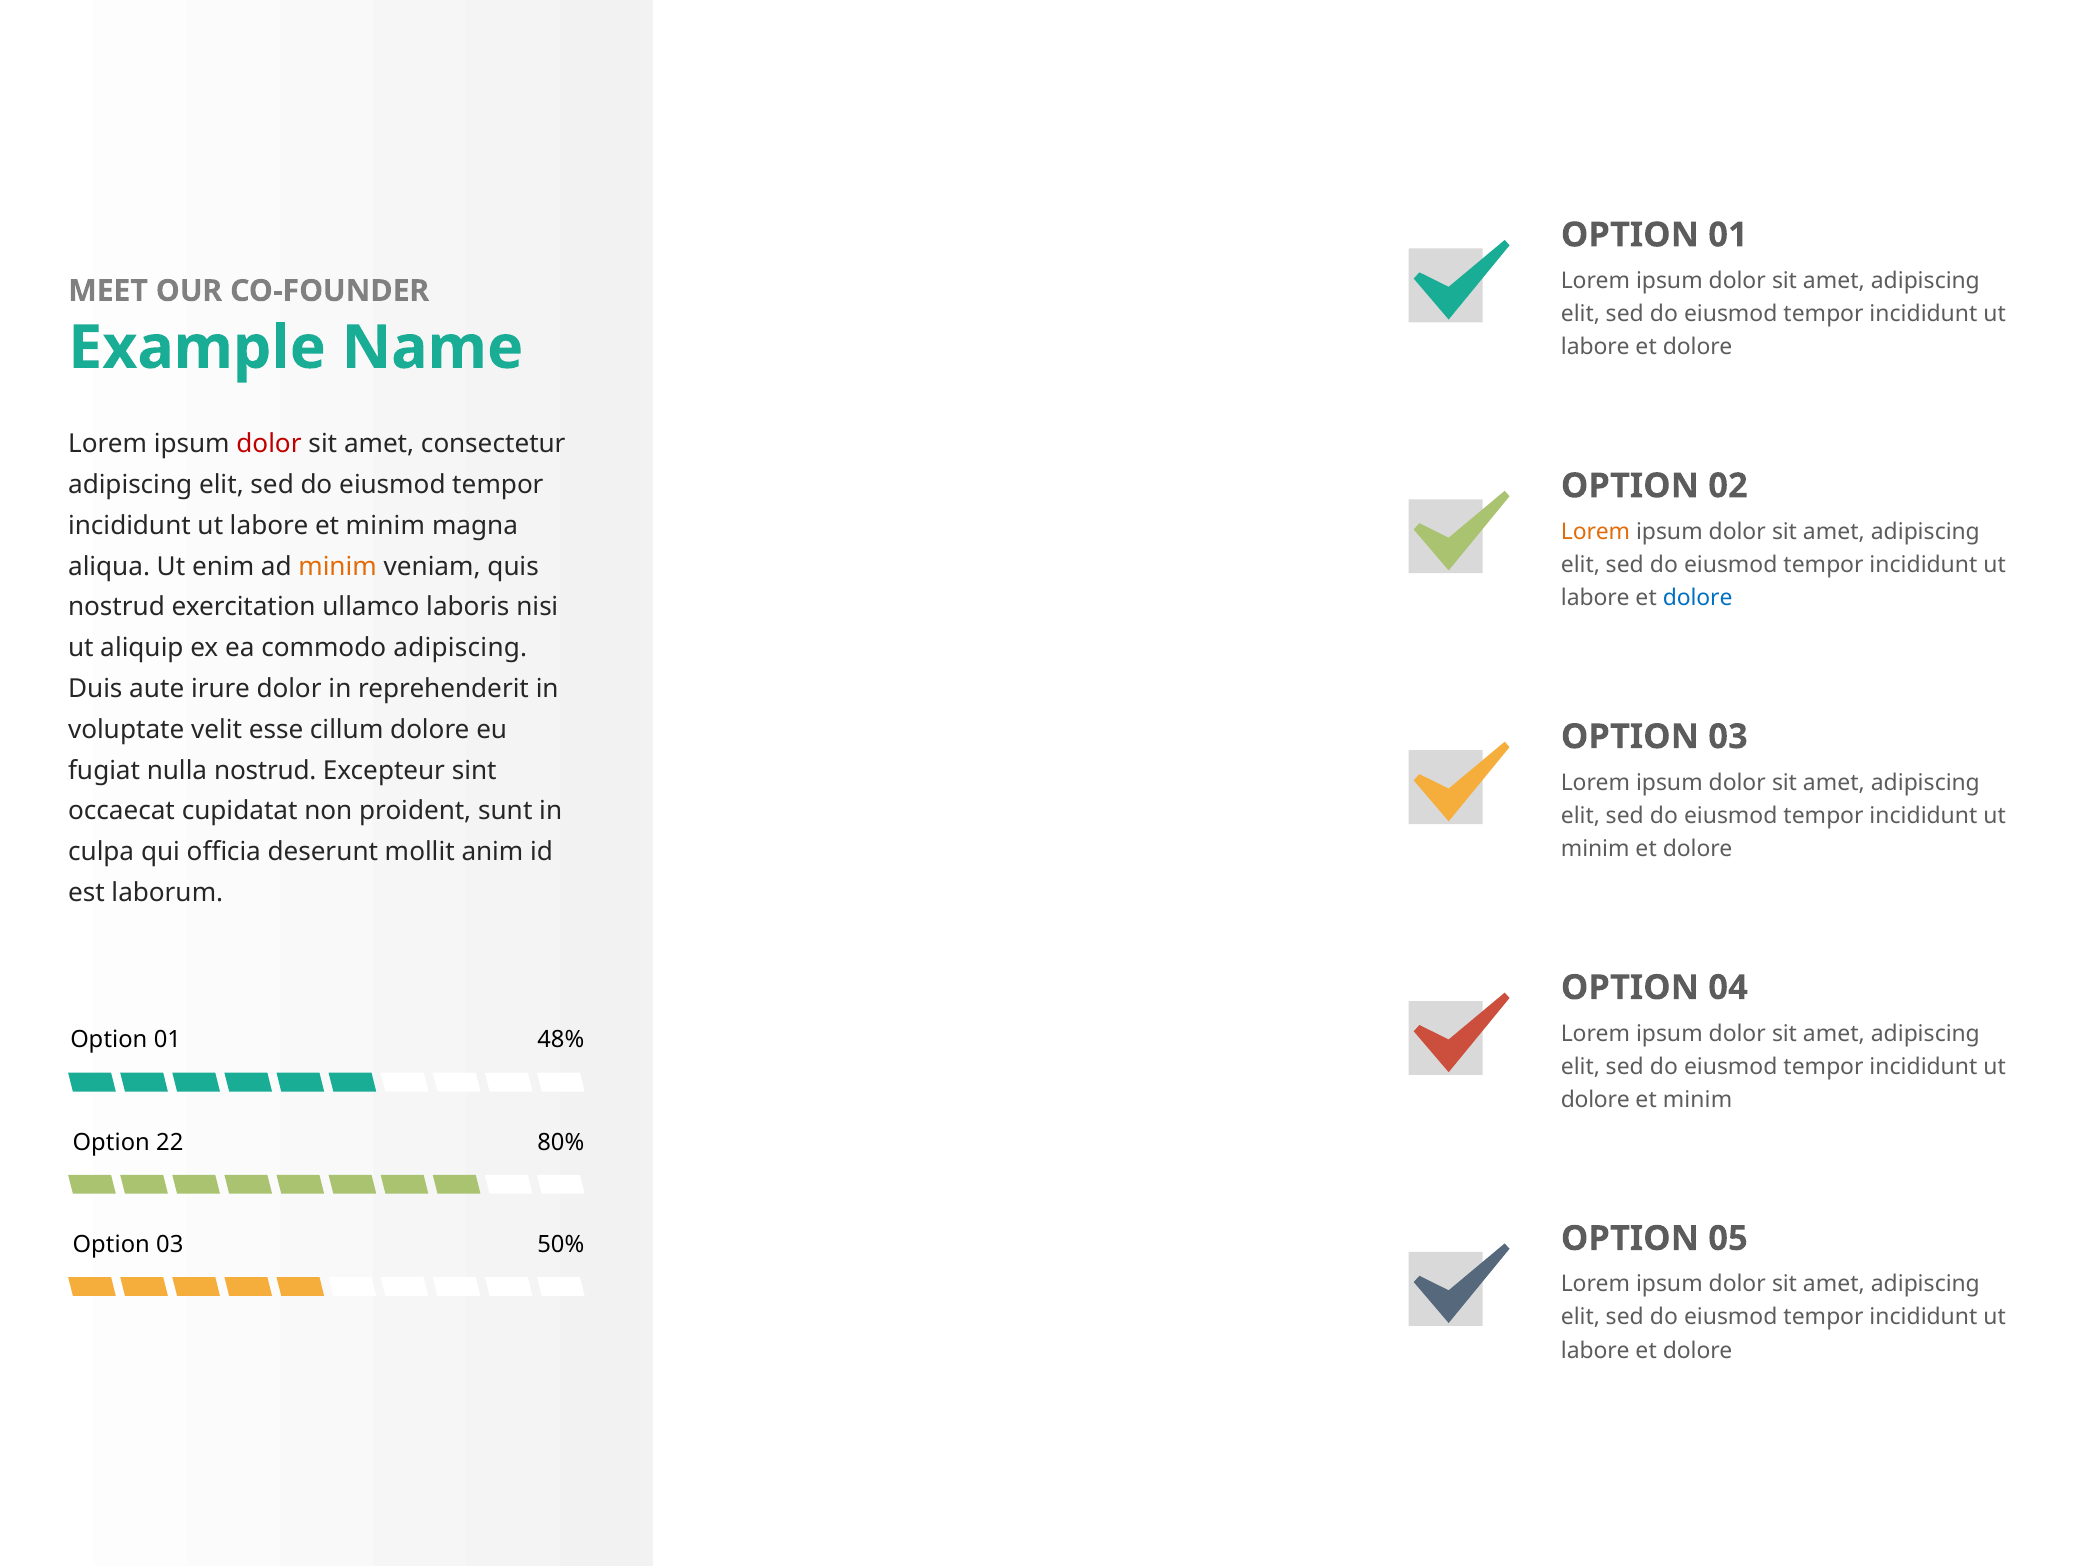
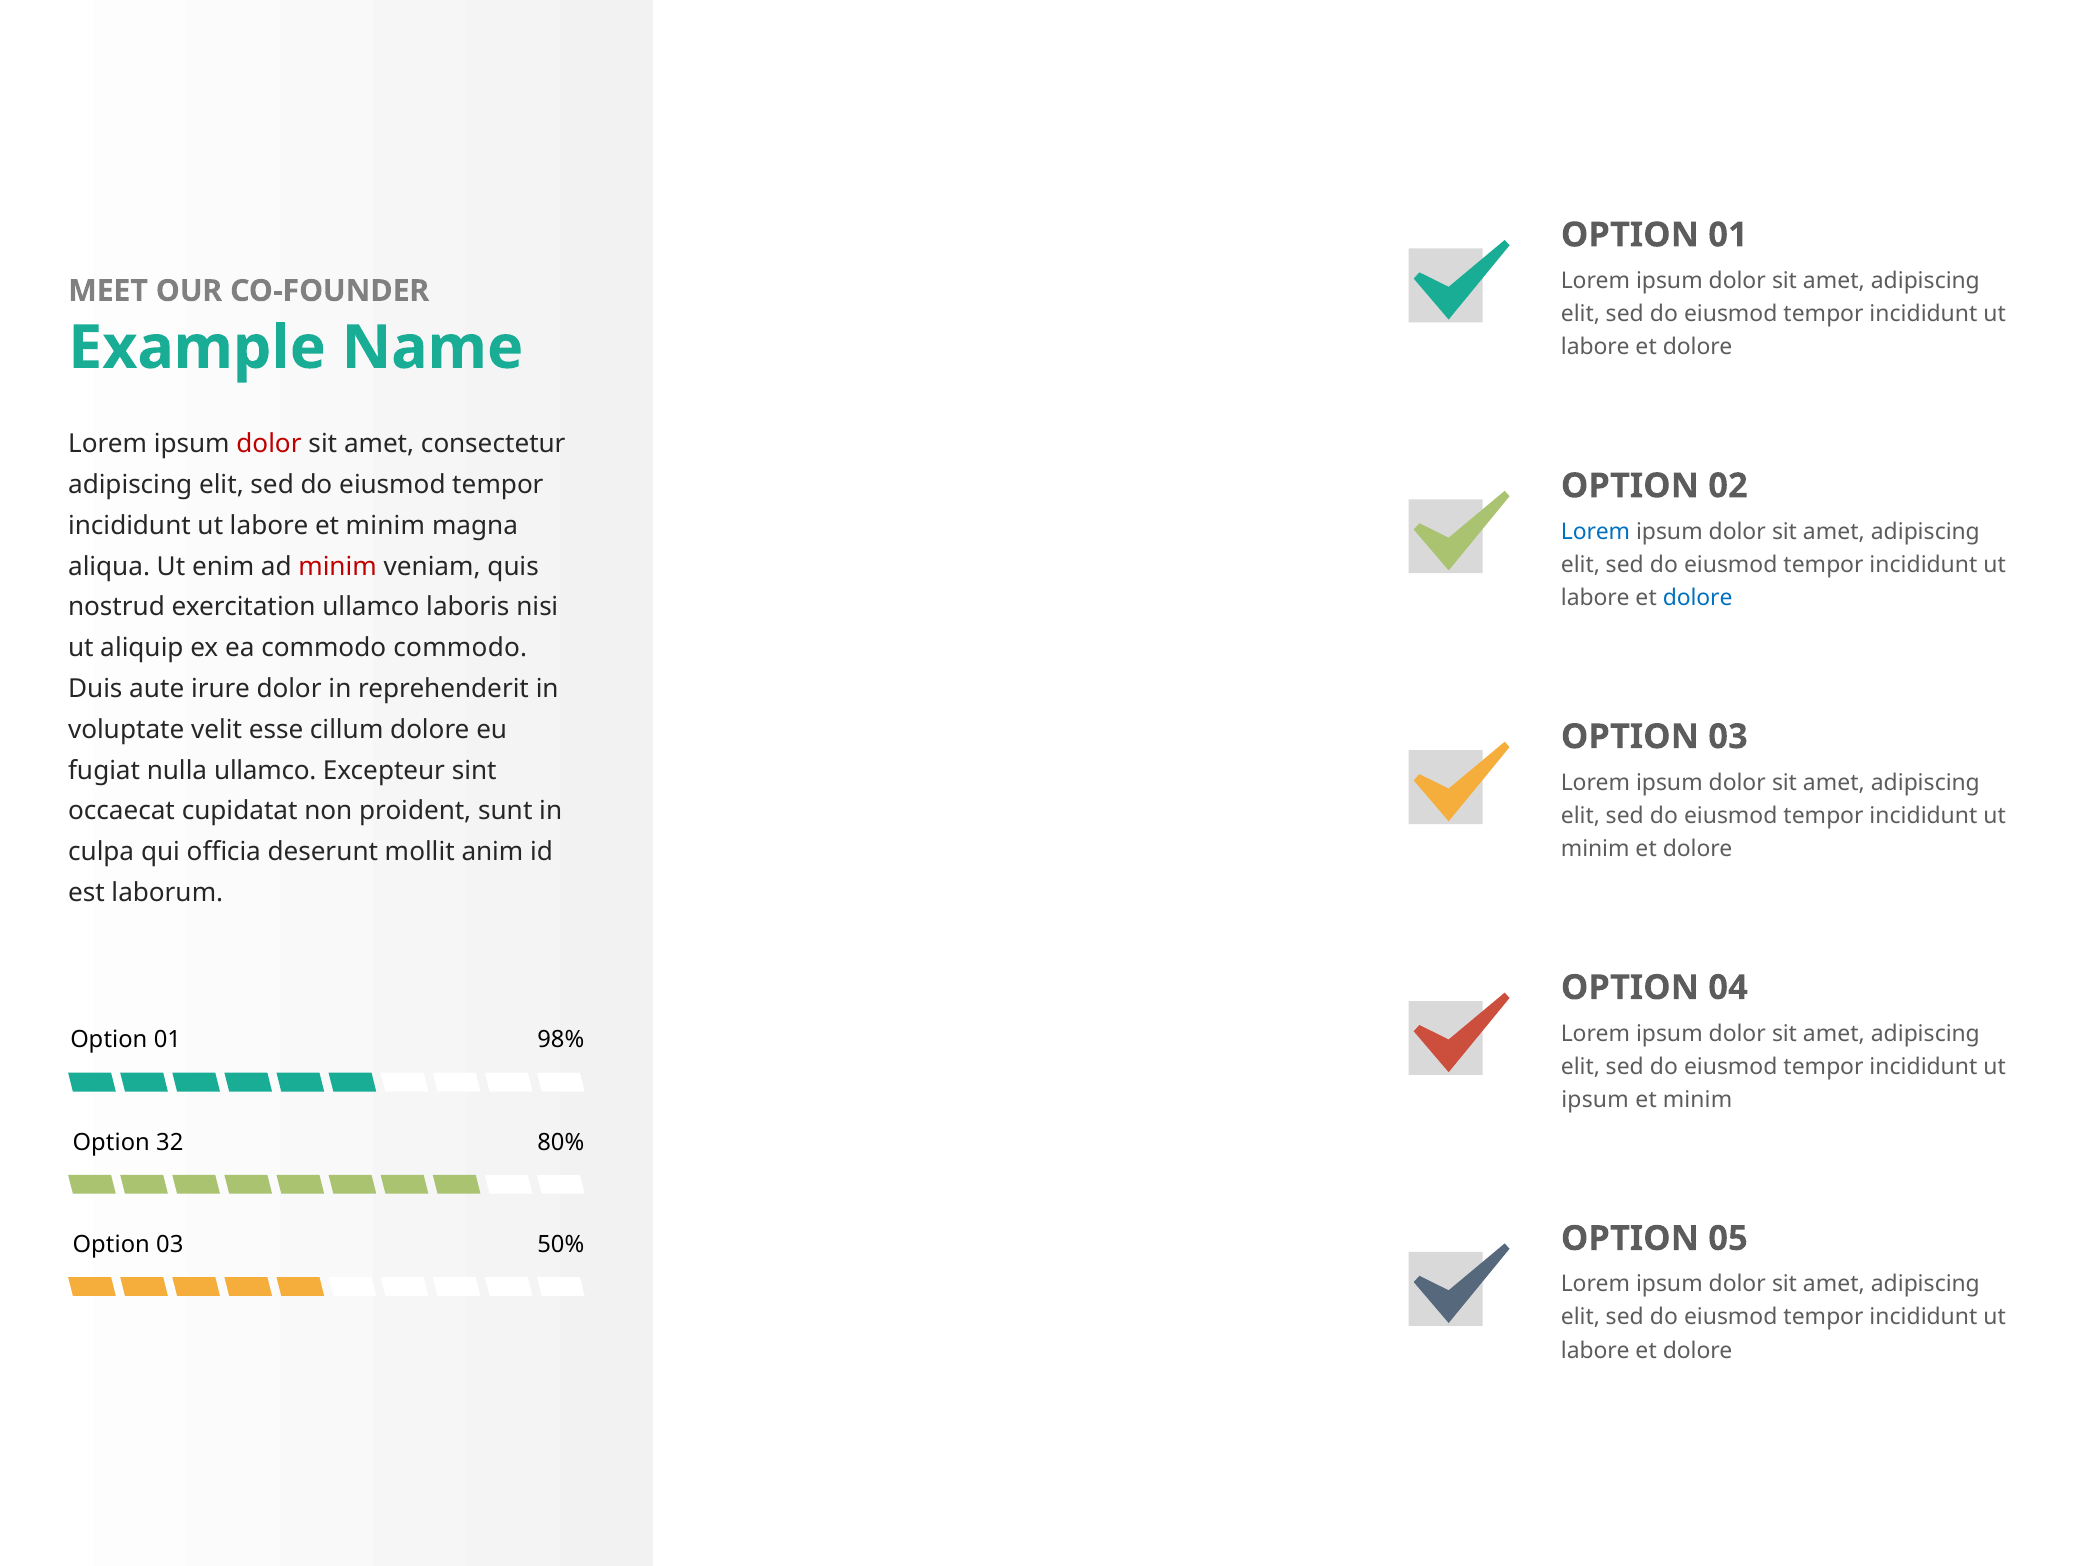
Lorem at (1596, 531) colour: orange -> blue
minim at (338, 566) colour: orange -> red
commodo adipiscing: adipiscing -> commodo
nulla nostrud: nostrud -> ullamco
48%: 48% -> 98%
dolore at (1595, 1099): dolore -> ipsum
22: 22 -> 32
